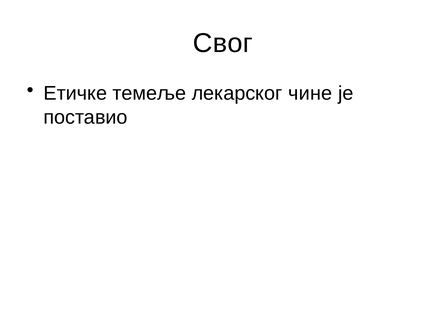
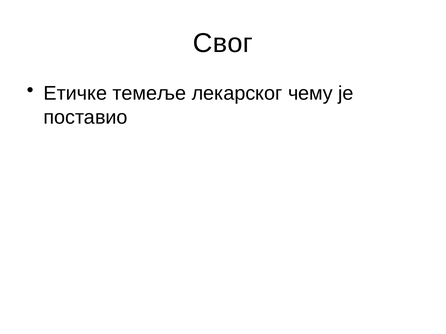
чине: чине -> чему
